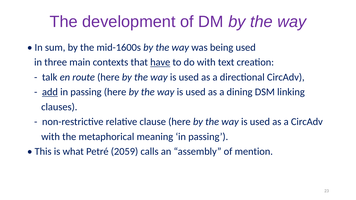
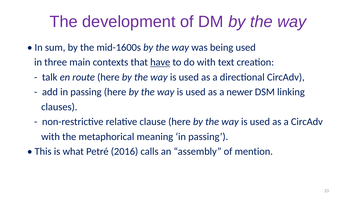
add underline: present -> none
dining: dining -> newer
2059: 2059 -> 2016
